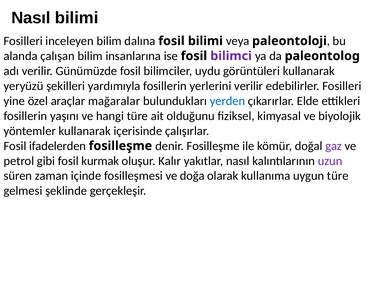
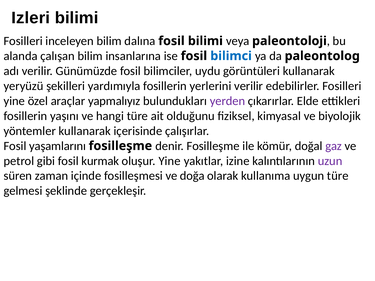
Nasıl at (31, 18): Nasıl -> Izleri
bilimci colour: purple -> blue
mağaralar: mağaralar -> yapmalıyız
yerden colour: blue -> purple
ifadelerden: ifadelerden -> yaşamlarını
oluşur Kalır: Kalır -> Yine
yakıtlar nasıl: nasıl -> izine
